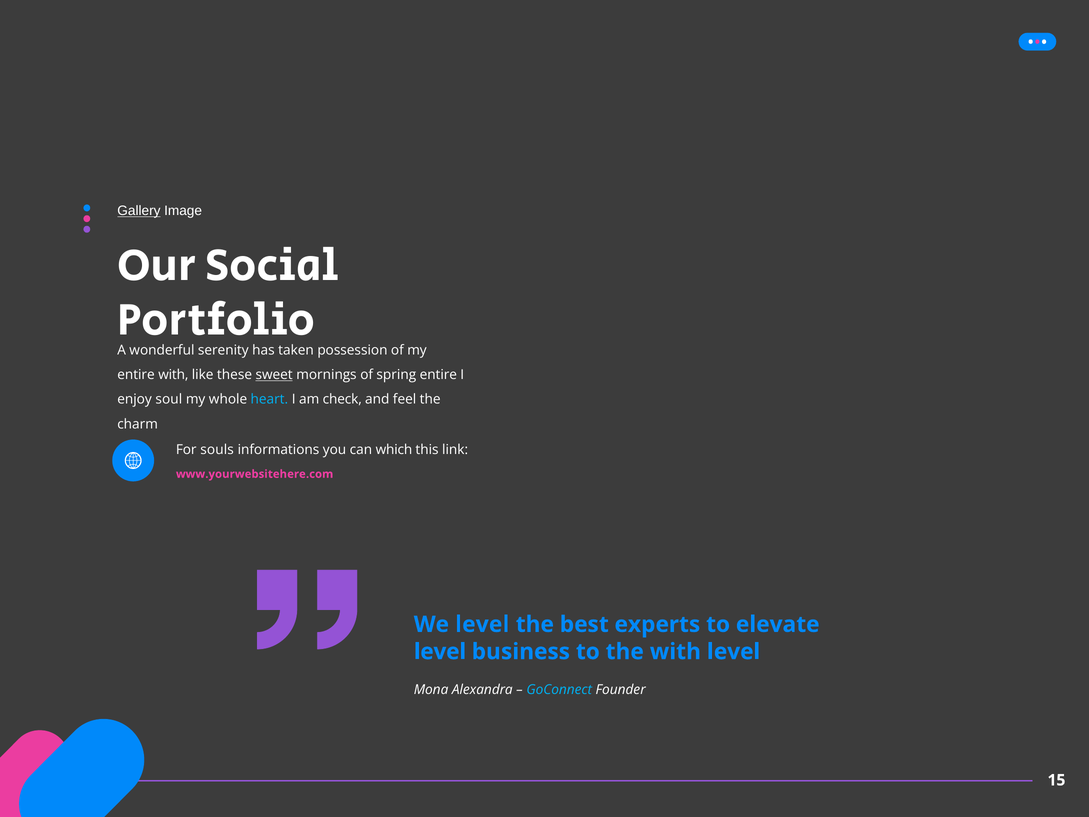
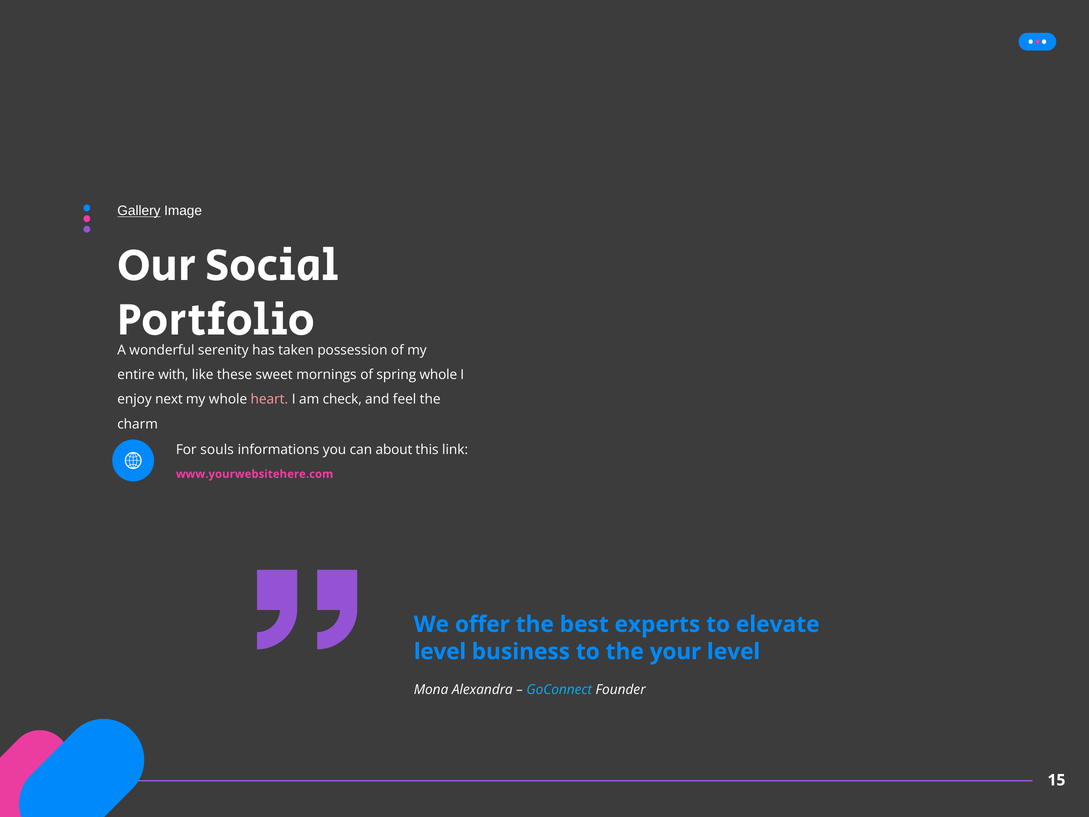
sweet underline: present -> none
spring entire: entire -> whole
soul: soul -> next
heart colour: light blue -> pink
which: which -> about
We level: level -> offer
the with: with -> your
